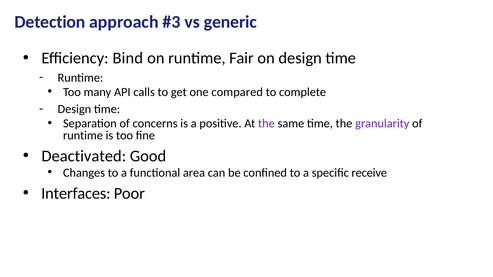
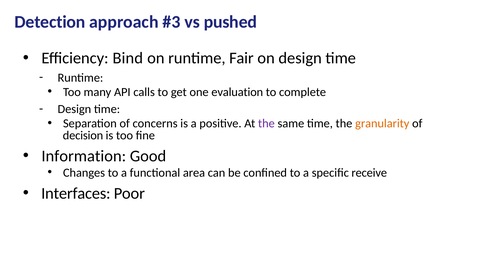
generic: generic -> pushed
compared: compared -> evaluation
granularity colour: purple -> orange
runtime at (83, 136): runtime -> decision
Deactivated: Deactivated -> Information
